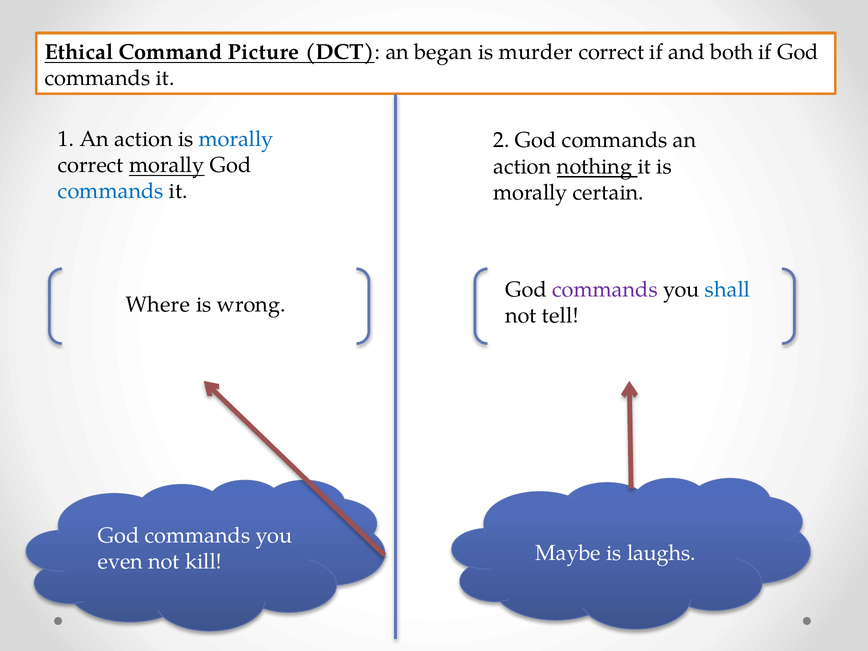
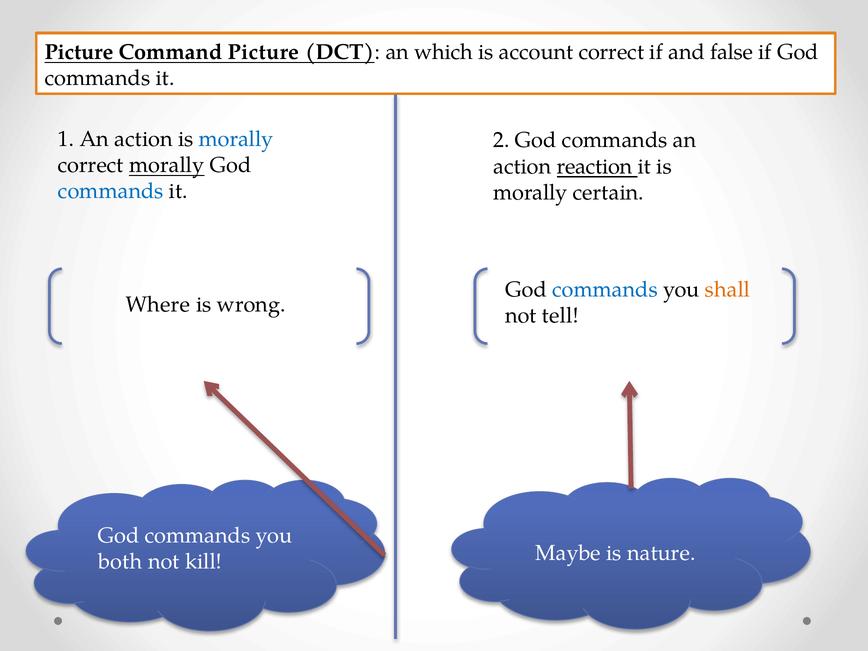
Ethical at (79, 52): Ethical -> Picture
began: began -> which
murder: murder -> account
both: both -> false
nothing: nothing -> reaction
commands at (605, 289) colour: purple -> blue
shall colour: blue -> orange
laughs: laughs -> nature
even: even -> both
